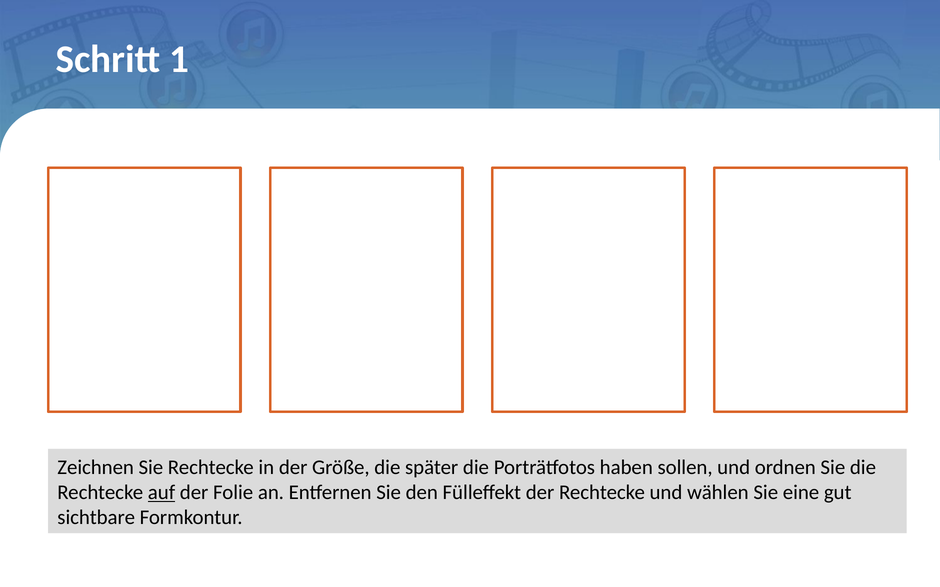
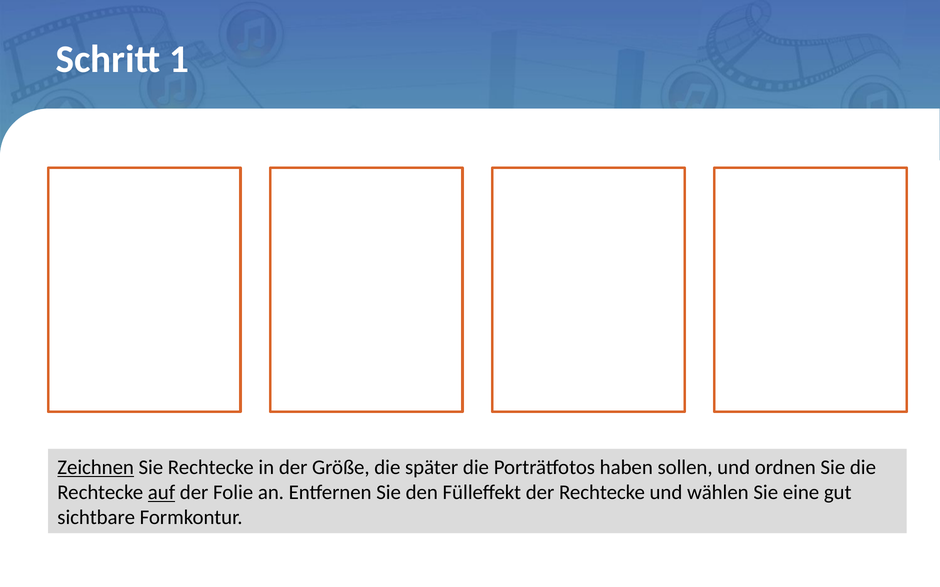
Zeichnen underline: none -> present
